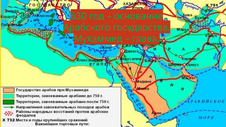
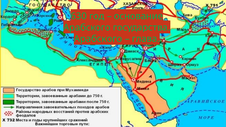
Мухаммед at (98, 39): Мухаммед -> Арабского
